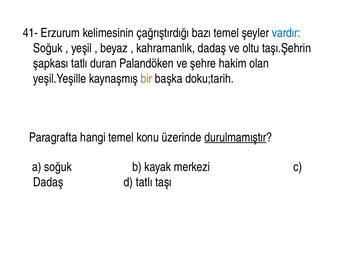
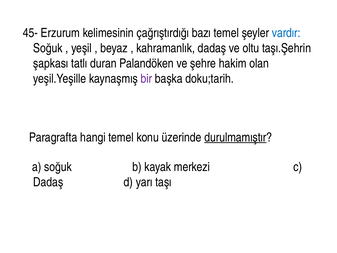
41-: 41- -> 45-
bir colour: orange -> purple
d tatlı: tatlı -> yarı
